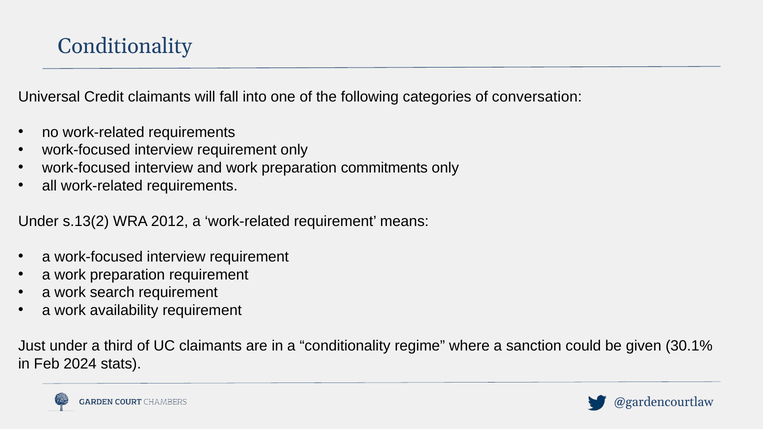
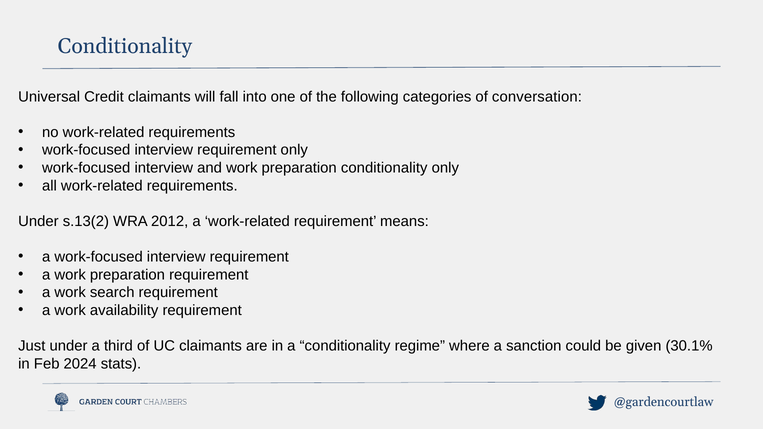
preparation commitments: commitments -> conditionality
